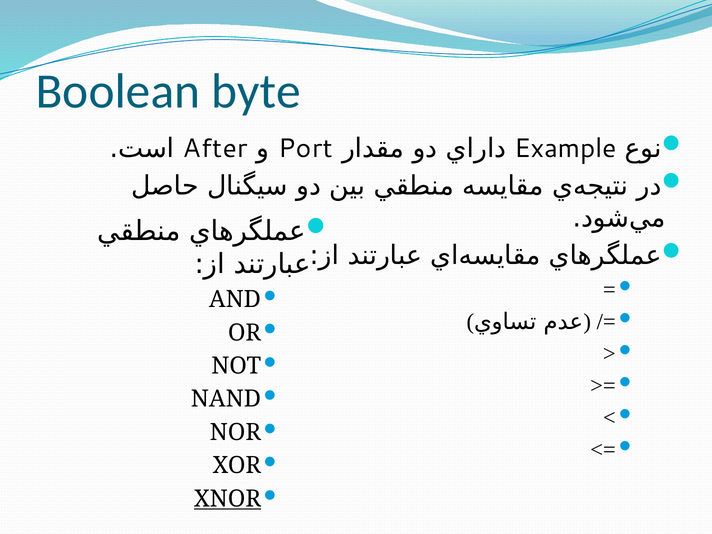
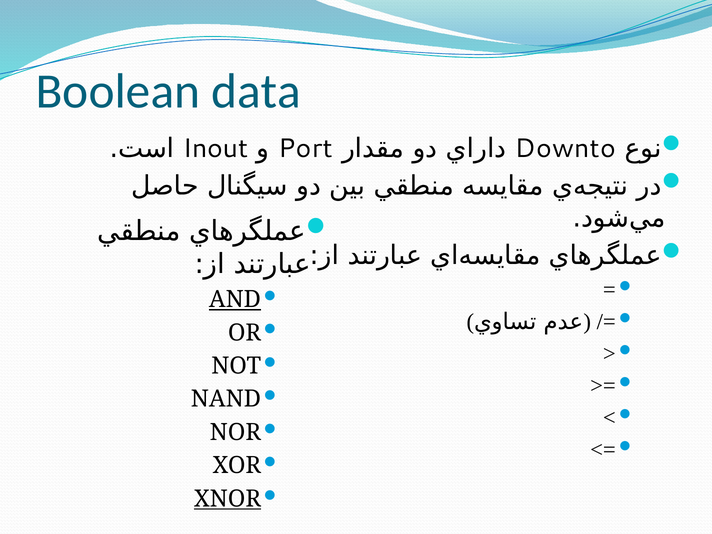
byte: byte -> data
After: After -> Inout
Example: Example -> Downto
AND underline: none -> present
